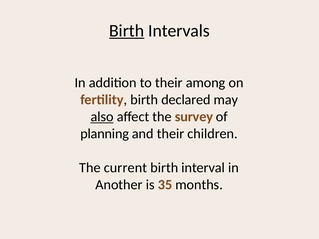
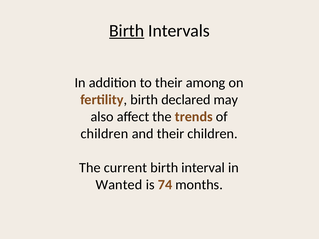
also underline: present -> none
survey: survey -> trends
planning at (105, 134): planning -> children
Another: Another -> Wanted
35: 35 -> 74
